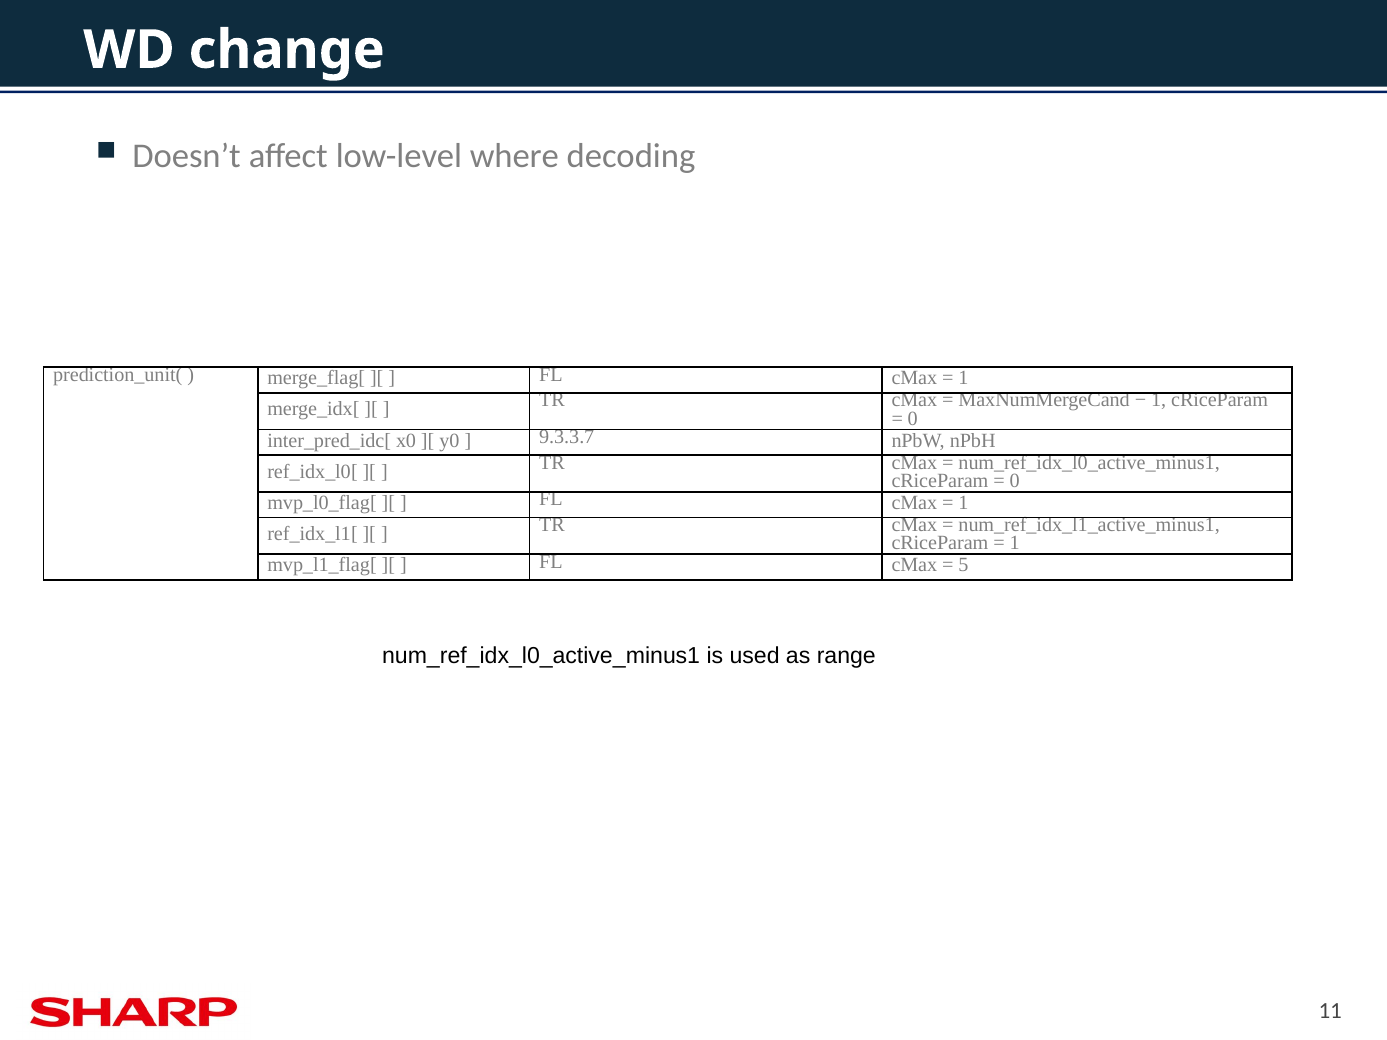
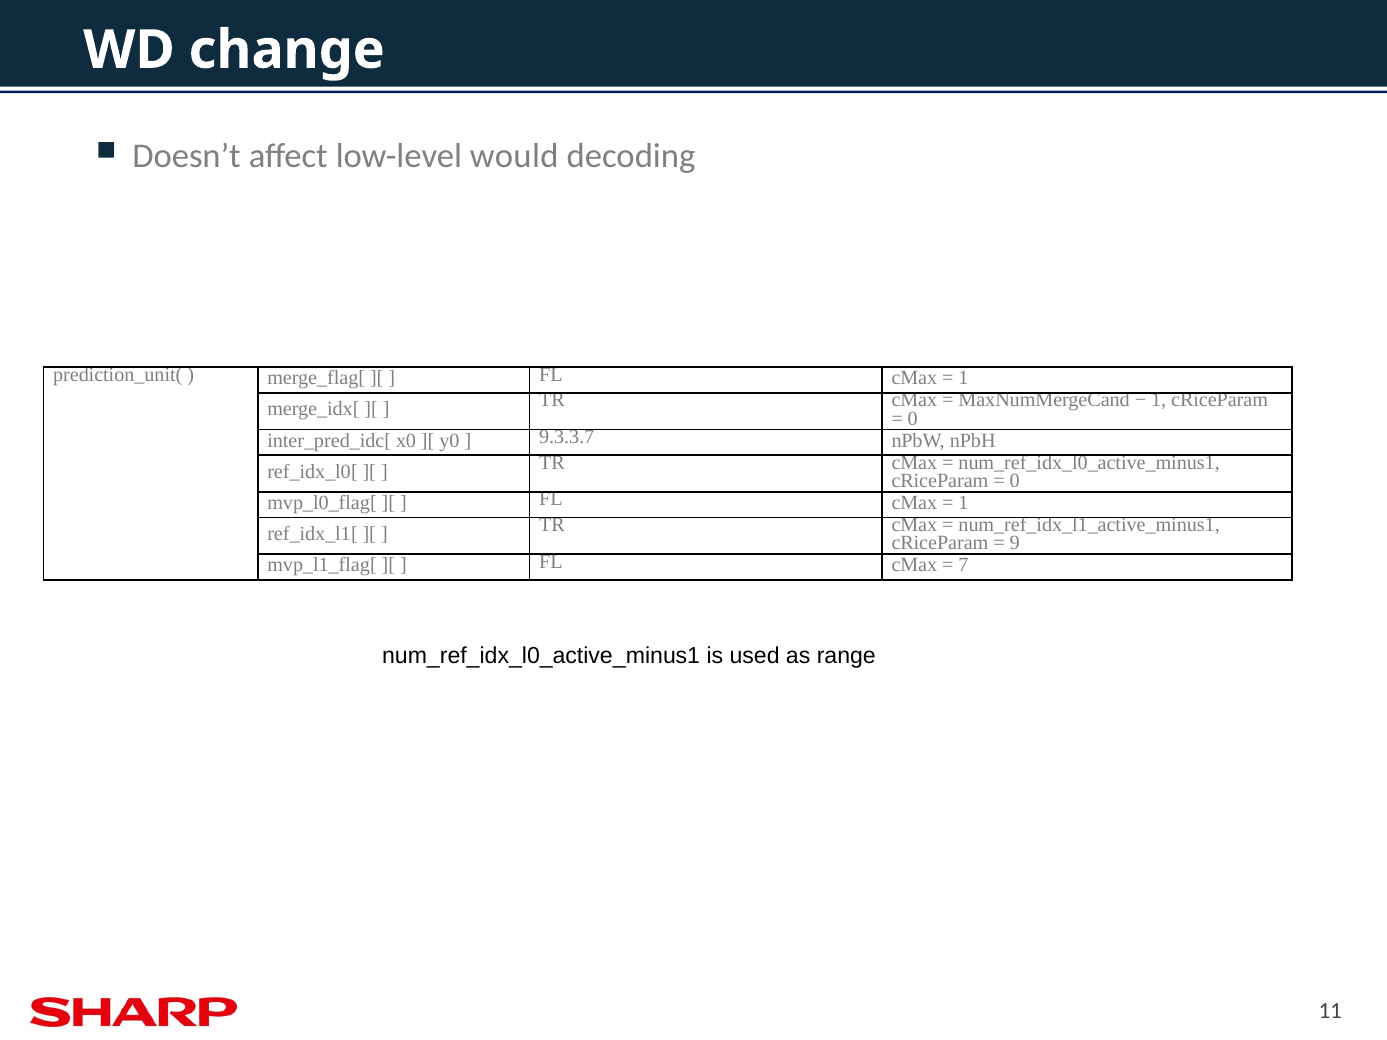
where: where -> would
1 at (1015, 543): 1 -> 9
5: 5 -> 7
